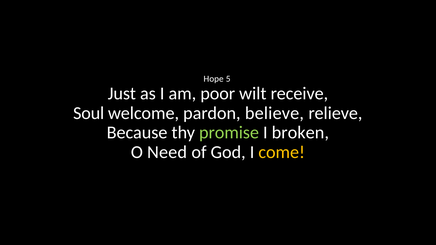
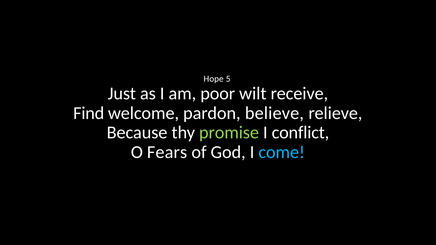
Soul: Soul -> Find
broken: broken -> conflict
Need: Need -> Fears
come colour: yellow -> light blue
